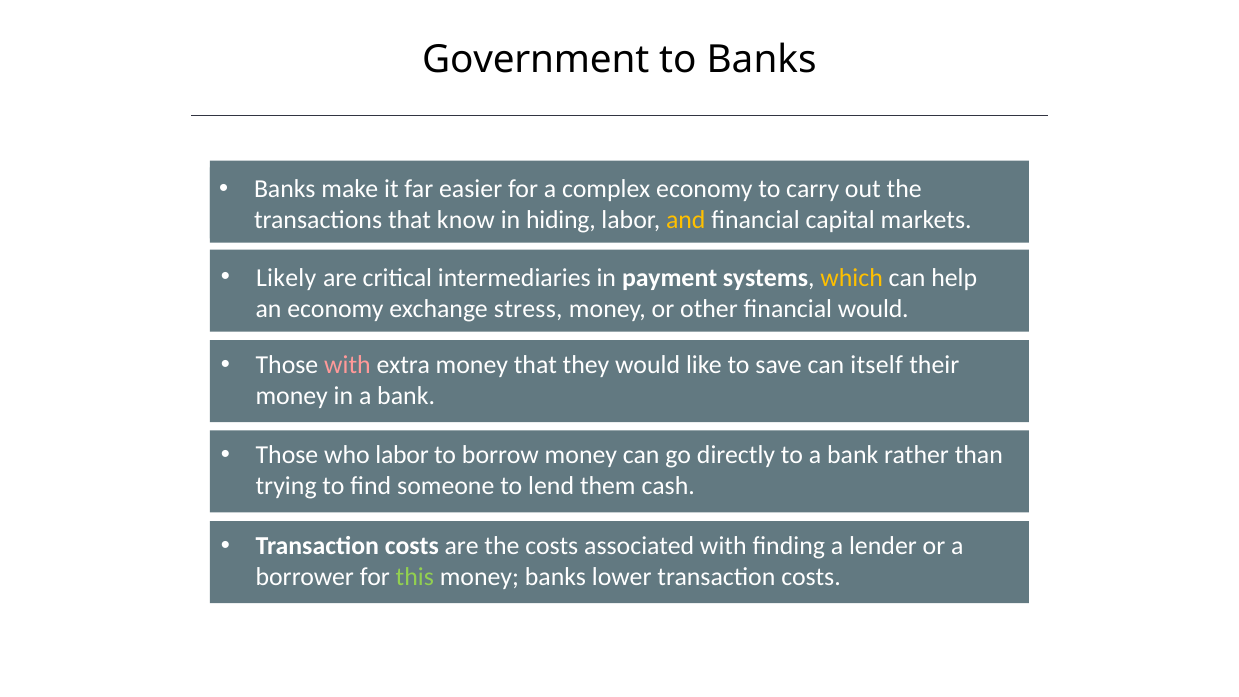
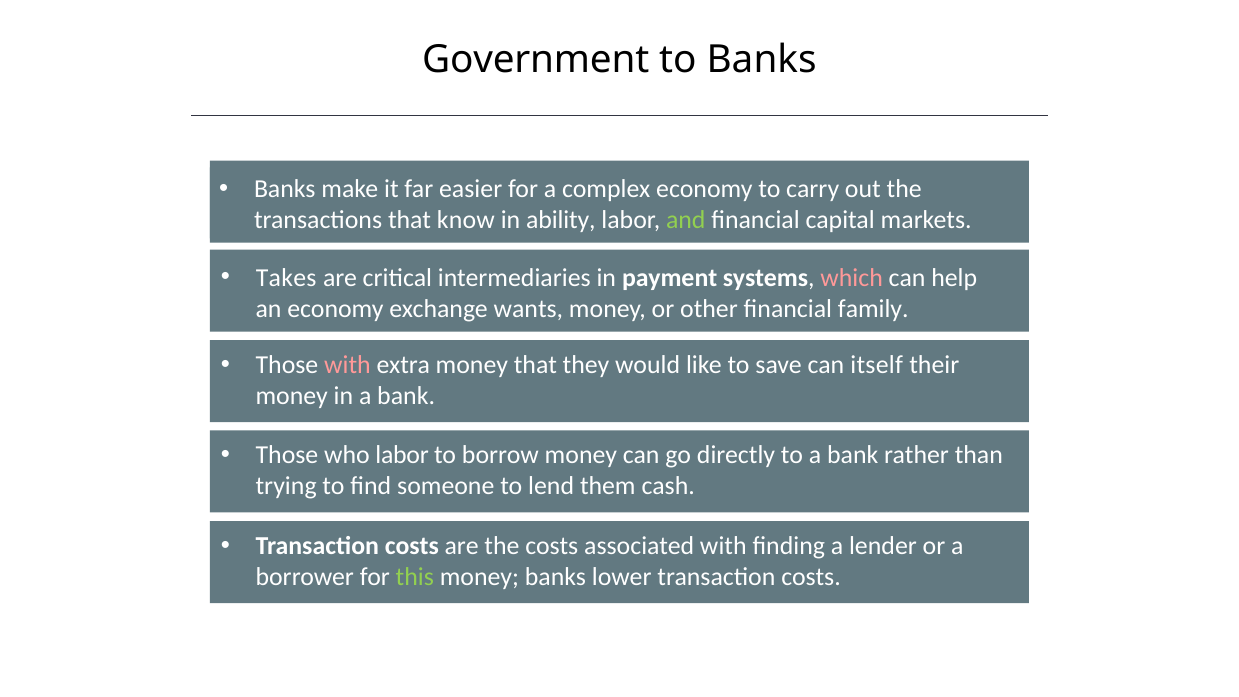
hiding: hiding -> ability
and colour: yellow -> light green
Likely: Likely -> Takes
which colour: yellow -> pink
stress: stress -> wants
financial would: would -> family
